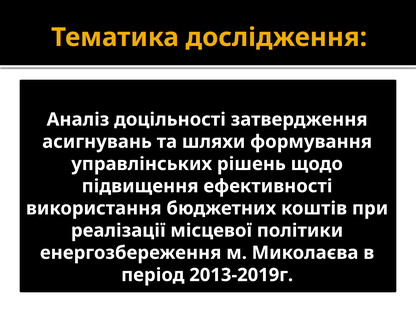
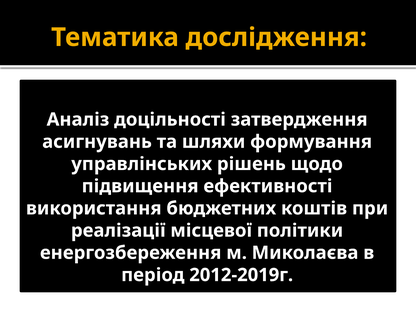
2013-2019г: 2013-2019г -> 2012-2019г
